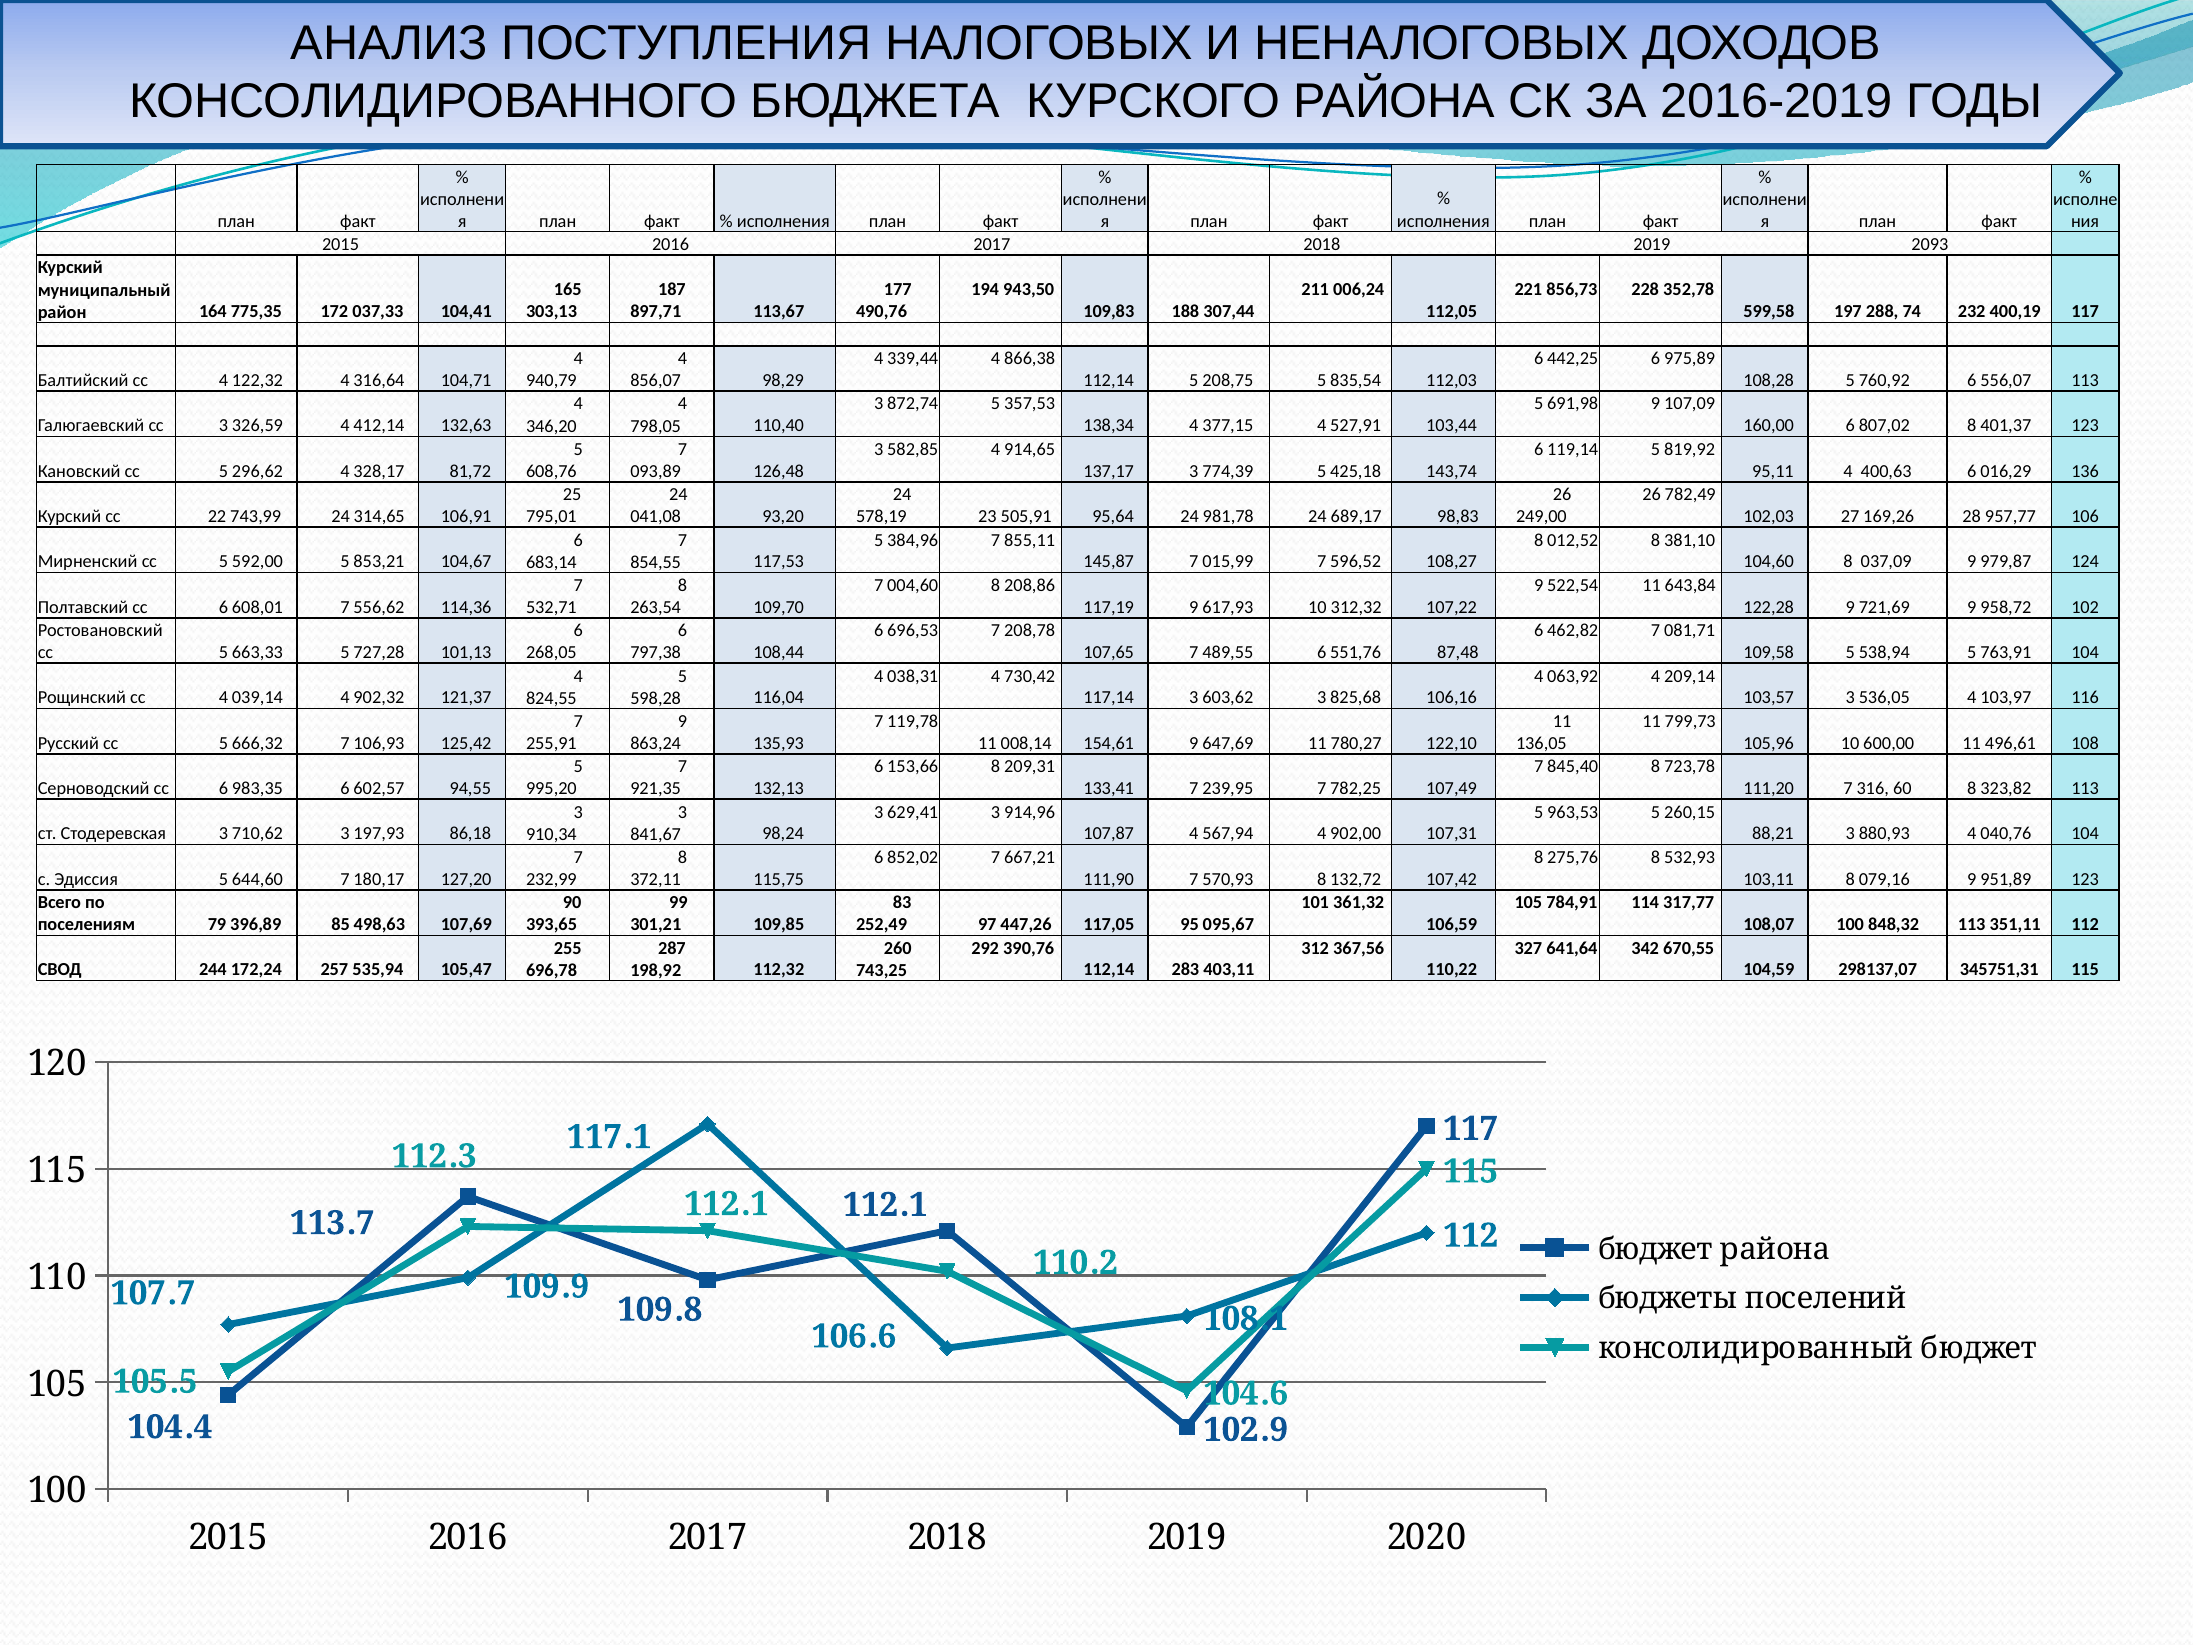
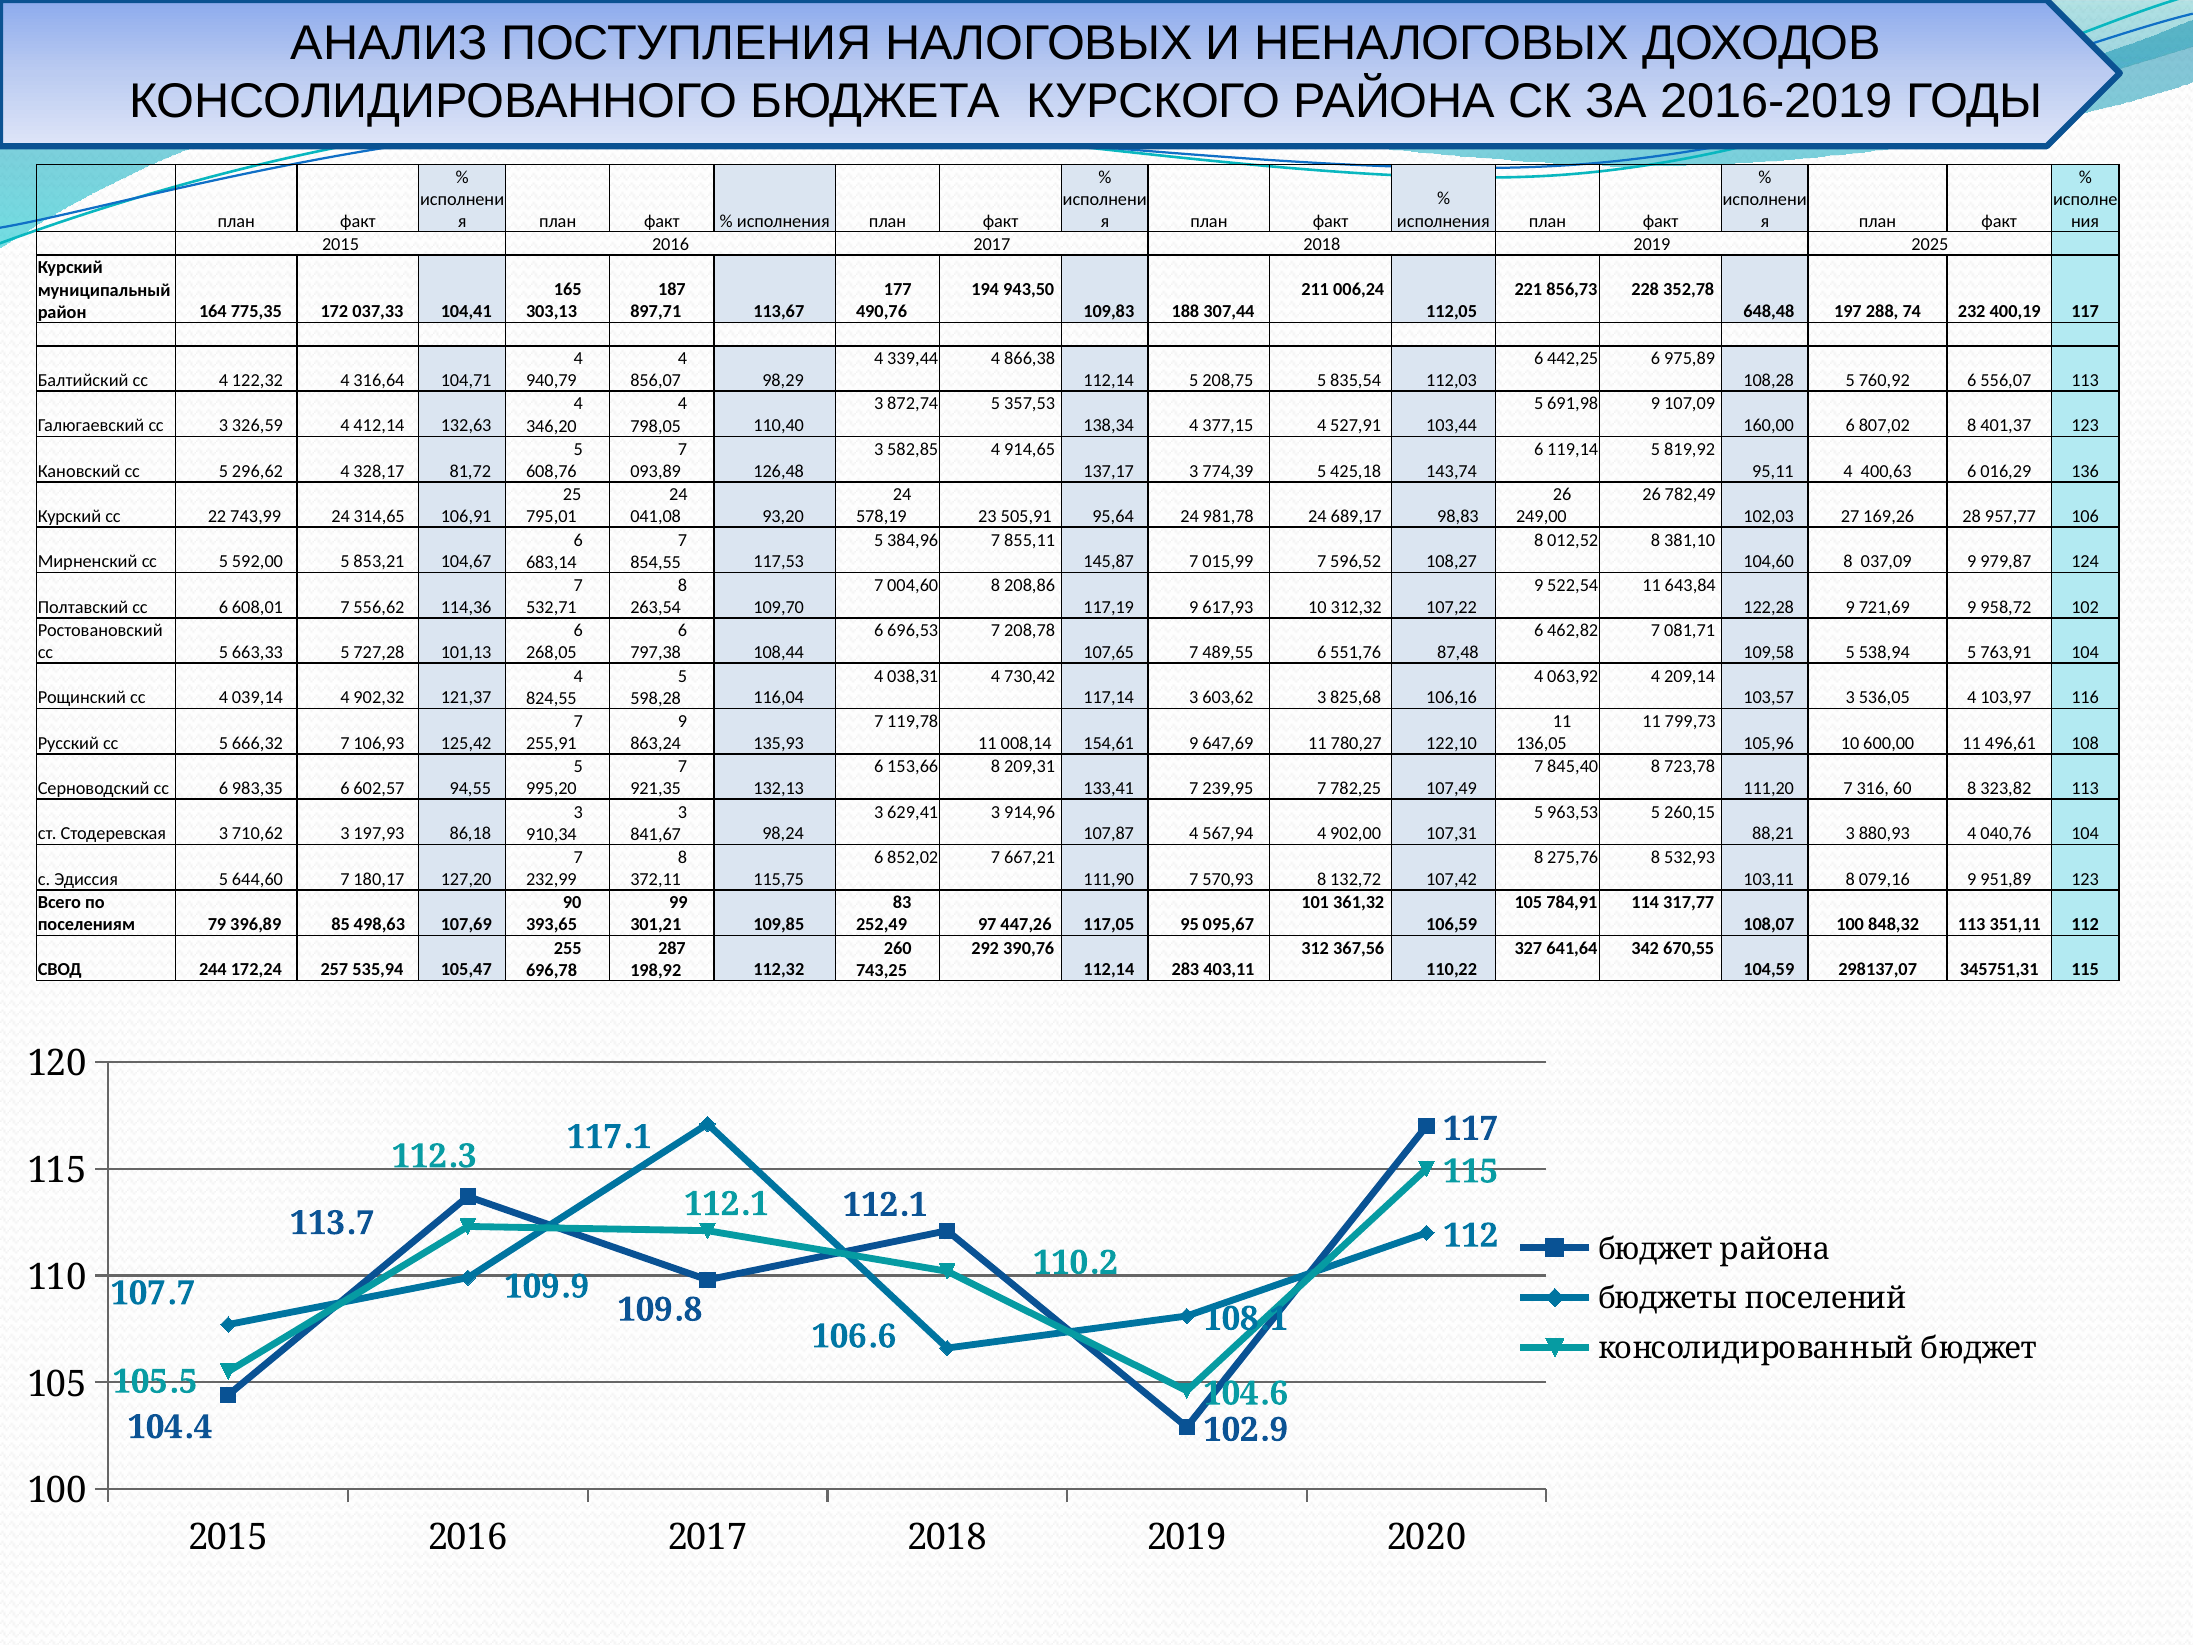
2093: 2093 -> 2025
599,58: 599,58 -> 648,48
